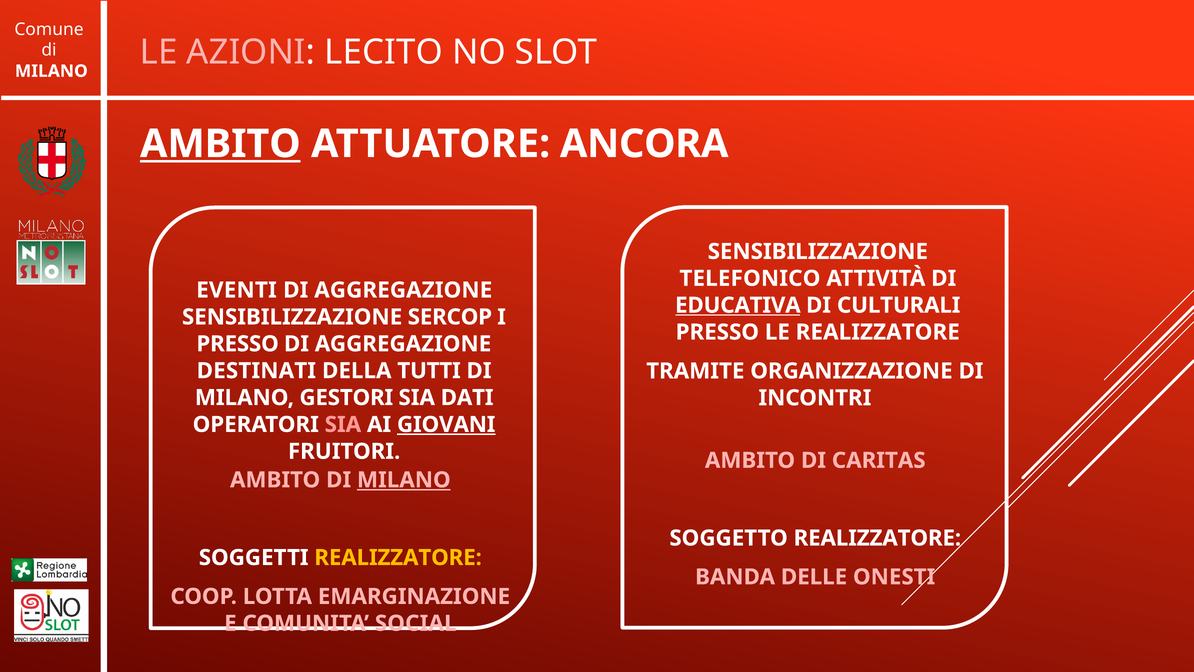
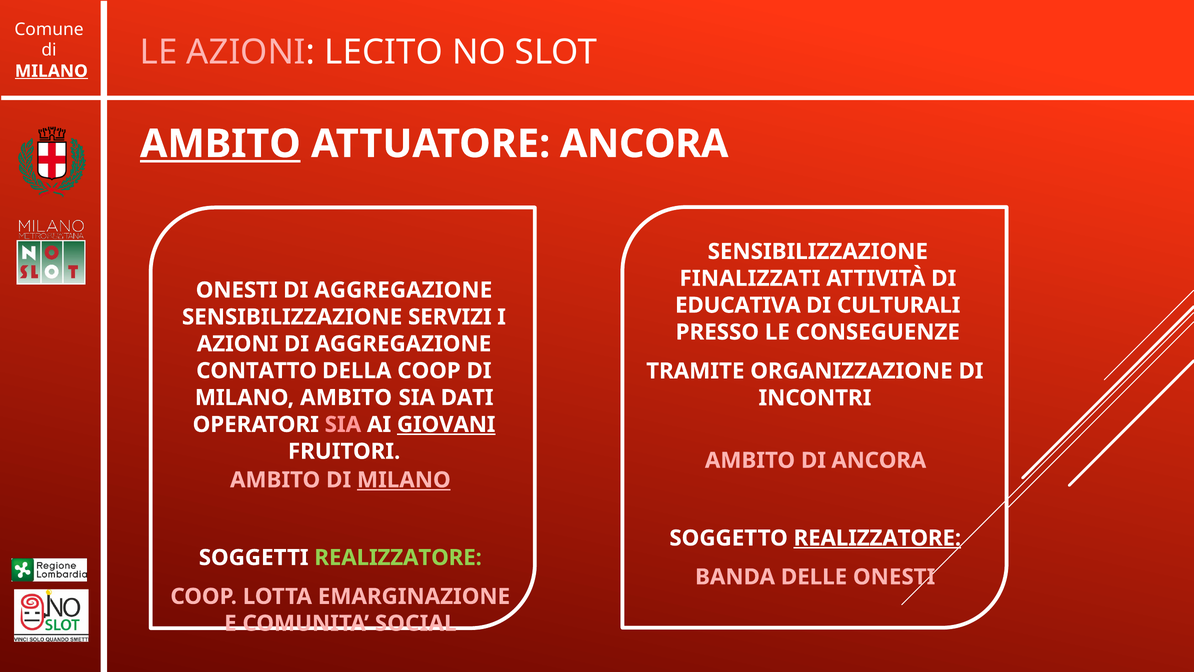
MILANO at (51, 71) underline: none -> present
TELEFONICO: TELEFONICO -> FINALIZZATI
EVENTI at (236, 290): EVENTI -> ONESTI
EDUCATIVA underline: present -> none
SERCOP: SERCOP -> SERVIZI
LE REALIZZATORE: REALIZZATORE -> CONSEGUENZE
PRESSO at (238, 344): PRESSO -> AZIONI
DESTINATI: DESTINATI -> CONTATTO
DELLA TUTTI: TUTTI -> COOP
MILANO GESTORI: GESTORI -> AMBITO
DI CARITAS: CARITAS -> ANCORA
REALIZZATORE at (877, 538) underline: none -> present
REALIZZATORE at (398, 557) colour: yellow -> light green
